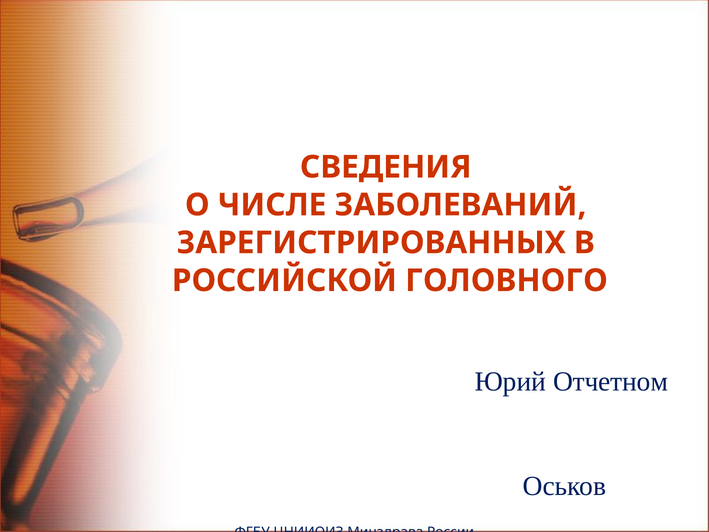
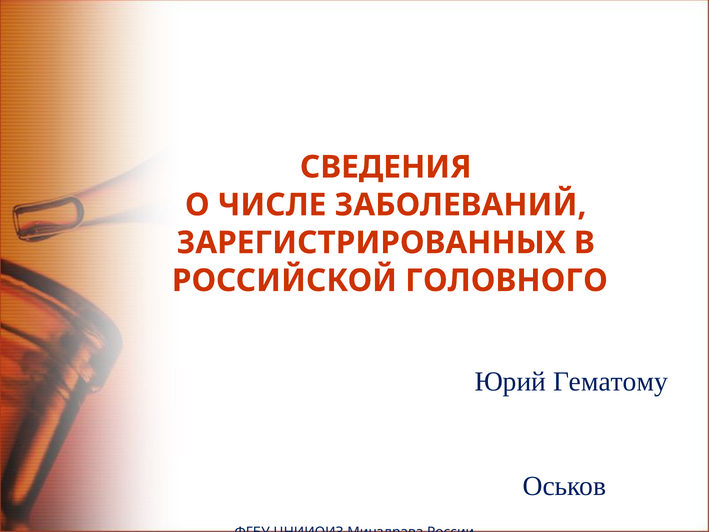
Отчетном: Отчетном -> Гематому
